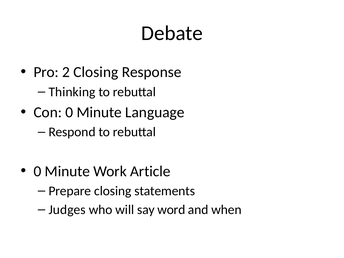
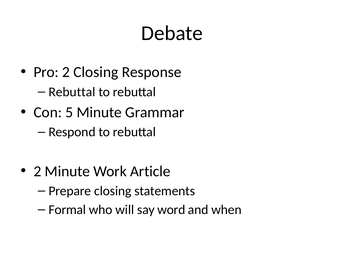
Thinking at (72, 92): Thinking -> Rebuttal
Con 0: 0 -> 5
Language: Language -> Grammar
0 at (37, 171): 0 -> 2
Judges: Judges -> Formal
